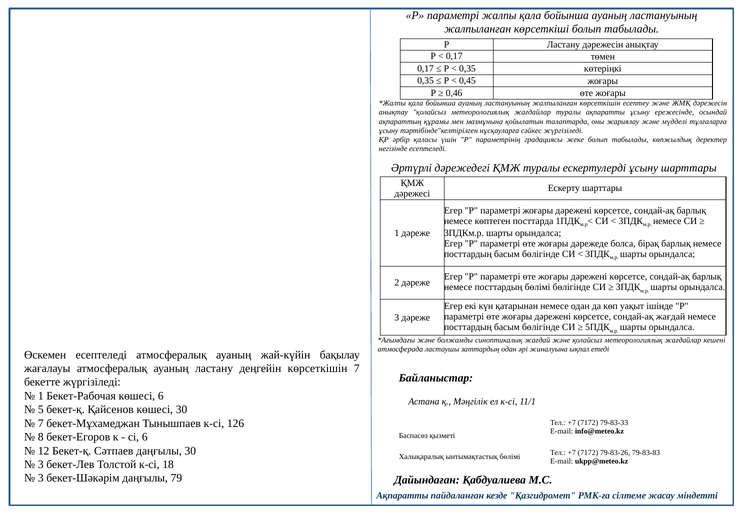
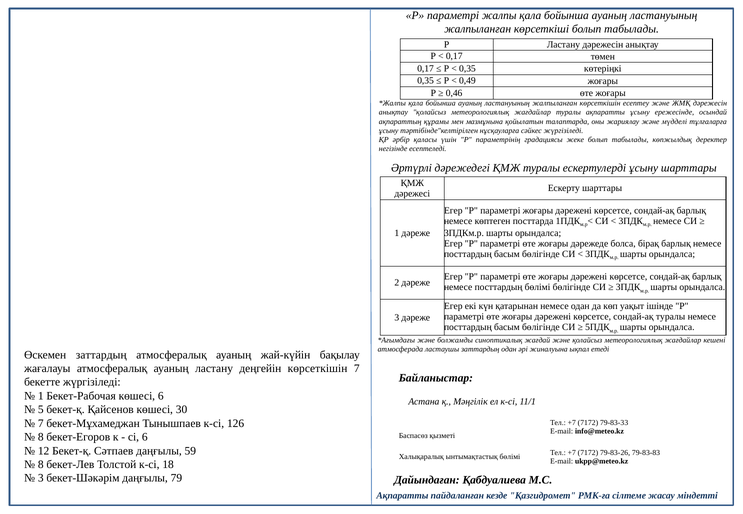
0,45: 0,45 -> 0,49
сондай-ақ жағдай: жағдай -> туралы
Өскемен есептеледі: есептеледі -> заттардың
даңғылы 30: 30 -> 59
3 at (41, 465): 3 -> 8
